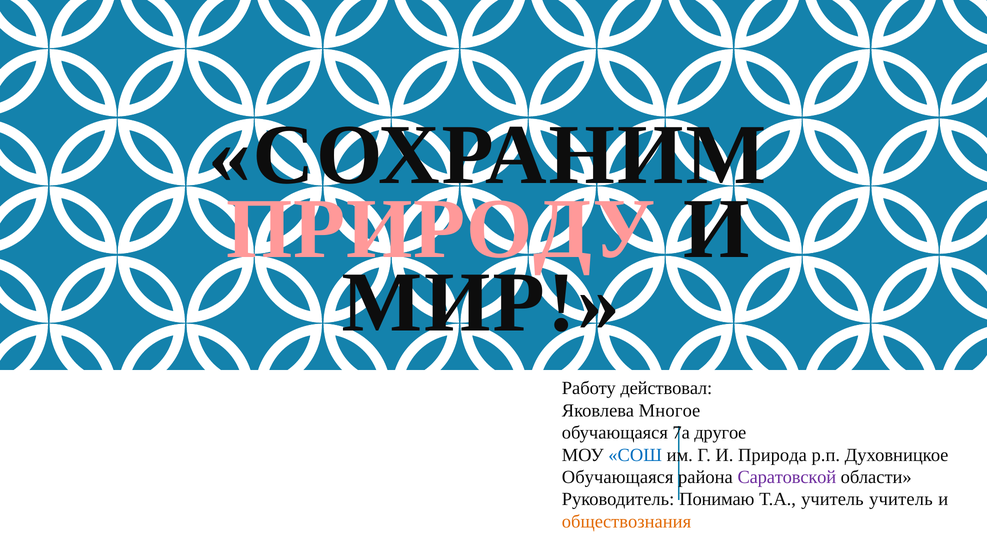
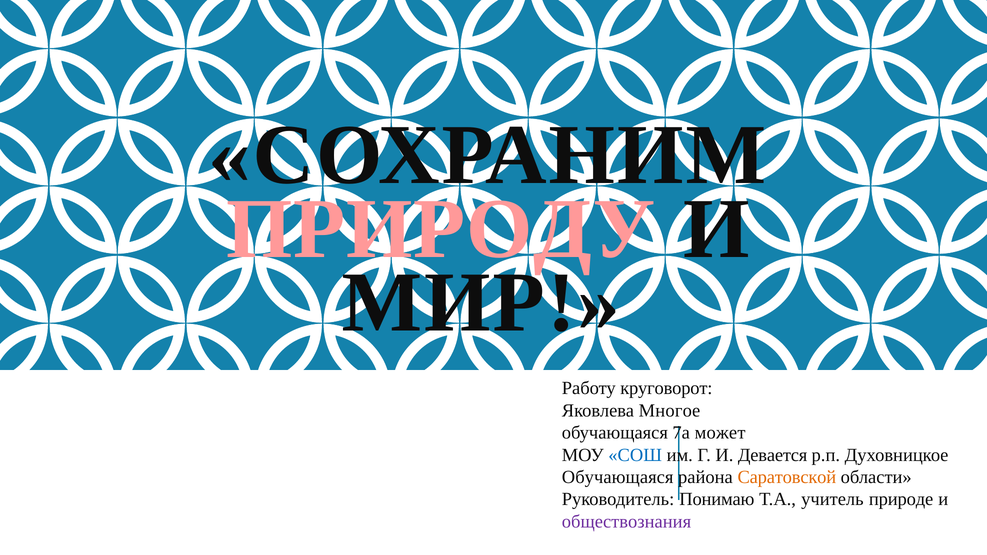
действовал: действовал -> круговорот
другое: другое -> может
Природа: Природа -> Девается
Саратовской colour: purple -> orange
учитель учитель: учитель -> природе
обществознания colour: orange -> purple
